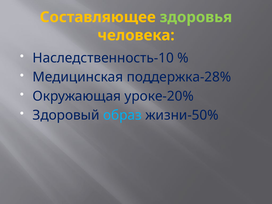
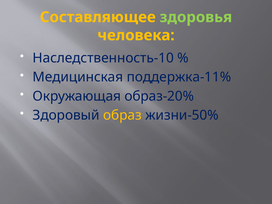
поддержка-28%: поддержка-28% -> поддержка-11%
уроке-20%: уроке-20% -> образ-20%
образ colour: light blue -> yellow
